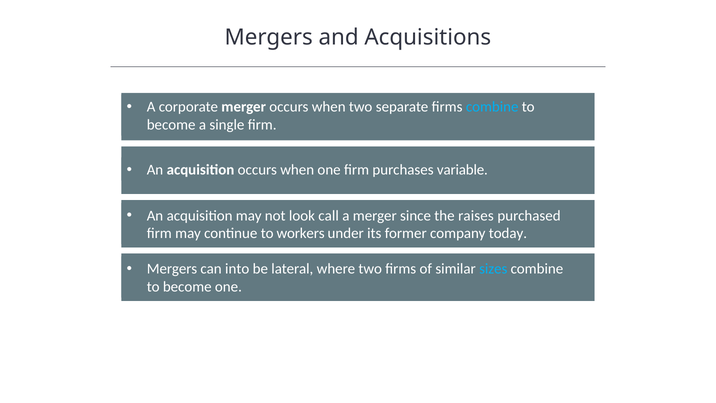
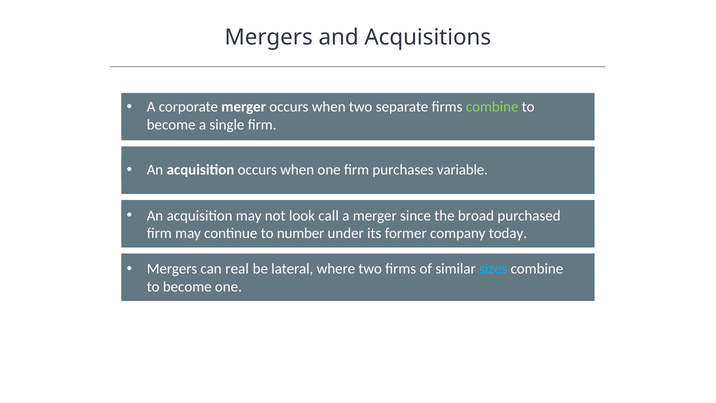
combine at (492, 107) colour: light blue -> light green
raises: raises -> broad
workers: workers -> number
into: into -> real
